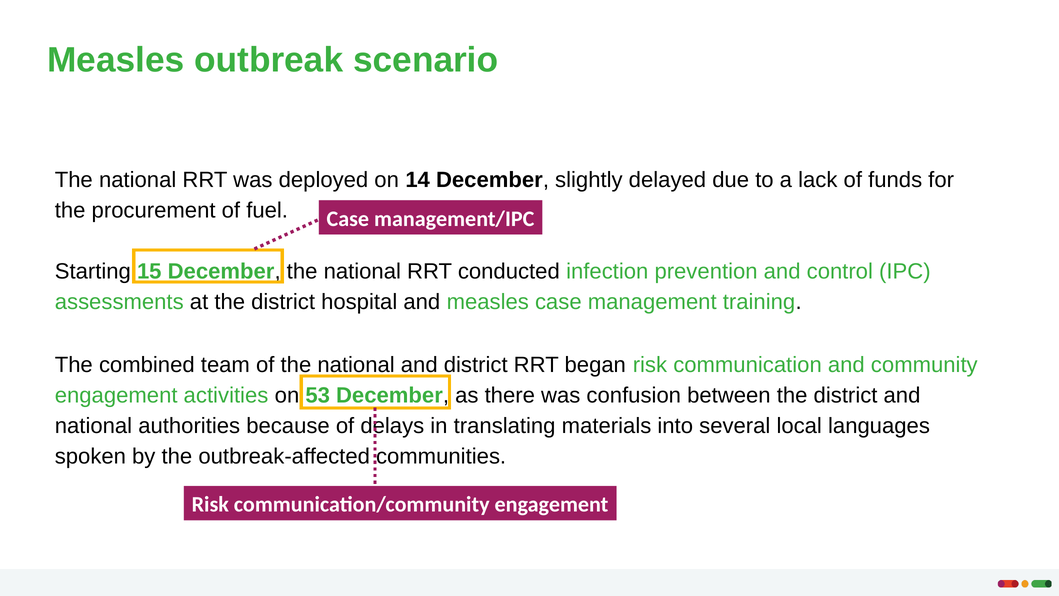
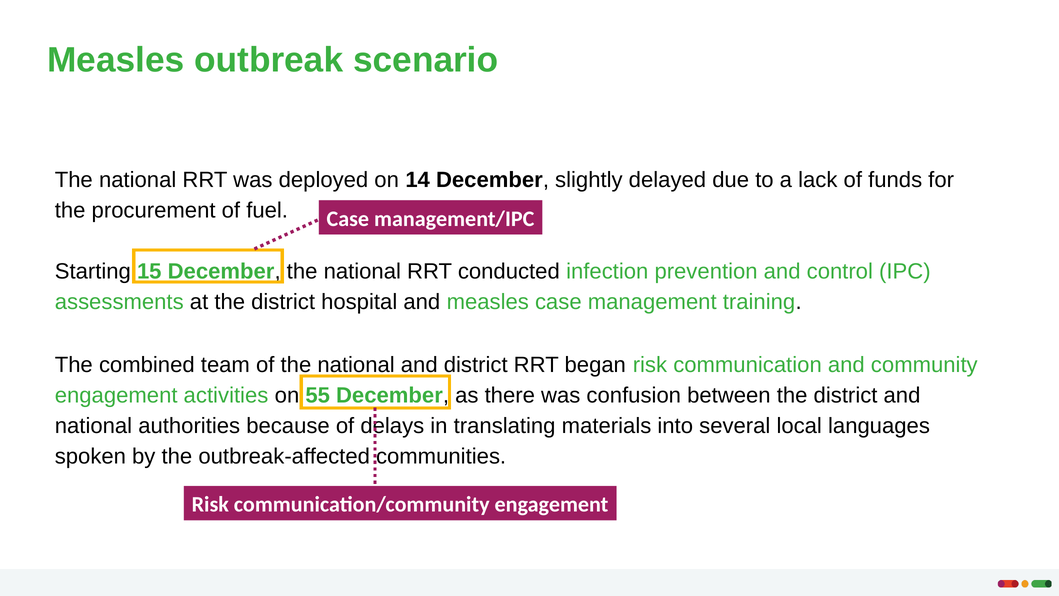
53: 53 -> 55
